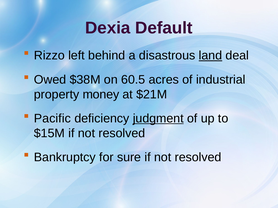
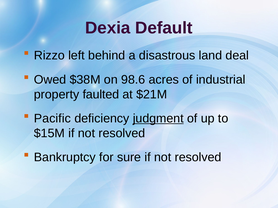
land underline: present -> none
60.5: 60.5 -> 98.6
money: money -> faulted
